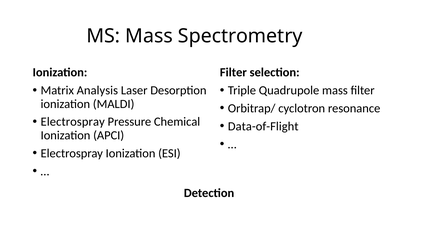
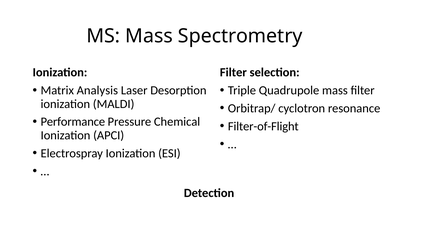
Electrospray at (73, 122): Electrospray -> Performance
Data-of-Flight: Data-of-Flight -> Filter-of-Flight
